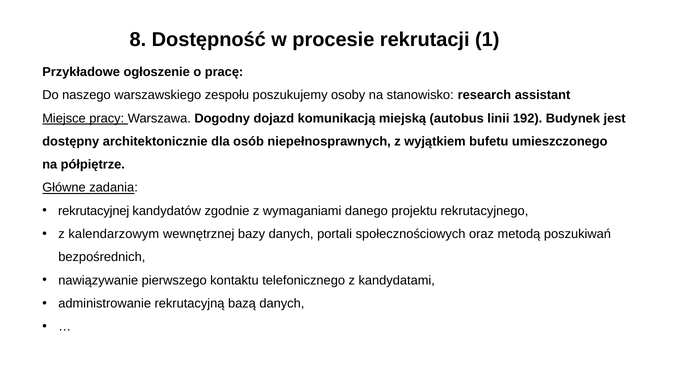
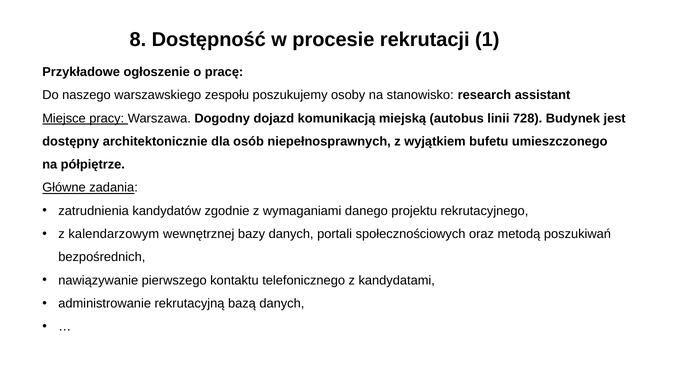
192: 192 -> 728
rekrutacyjnej: rekrutacyjnej -> zatrudnienia
